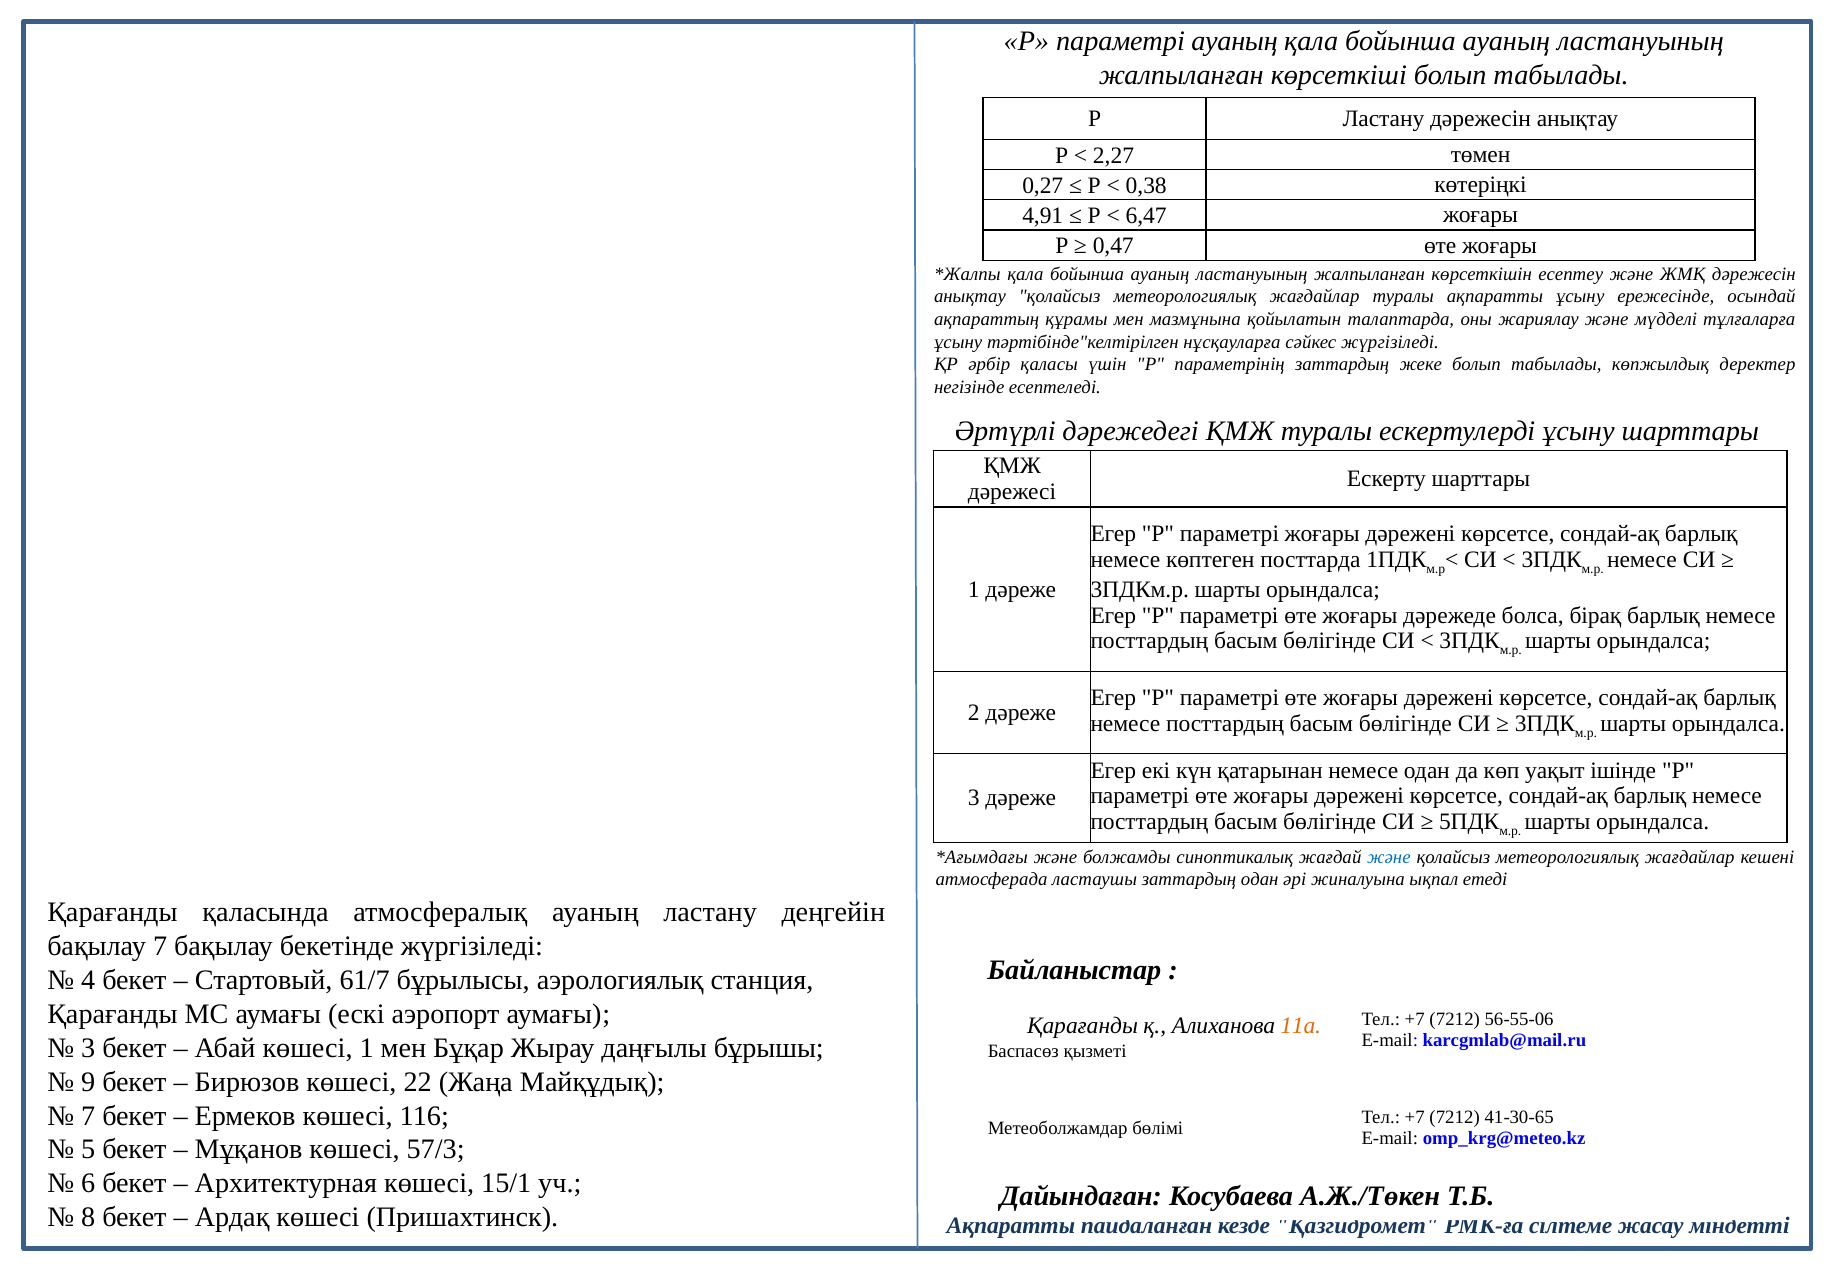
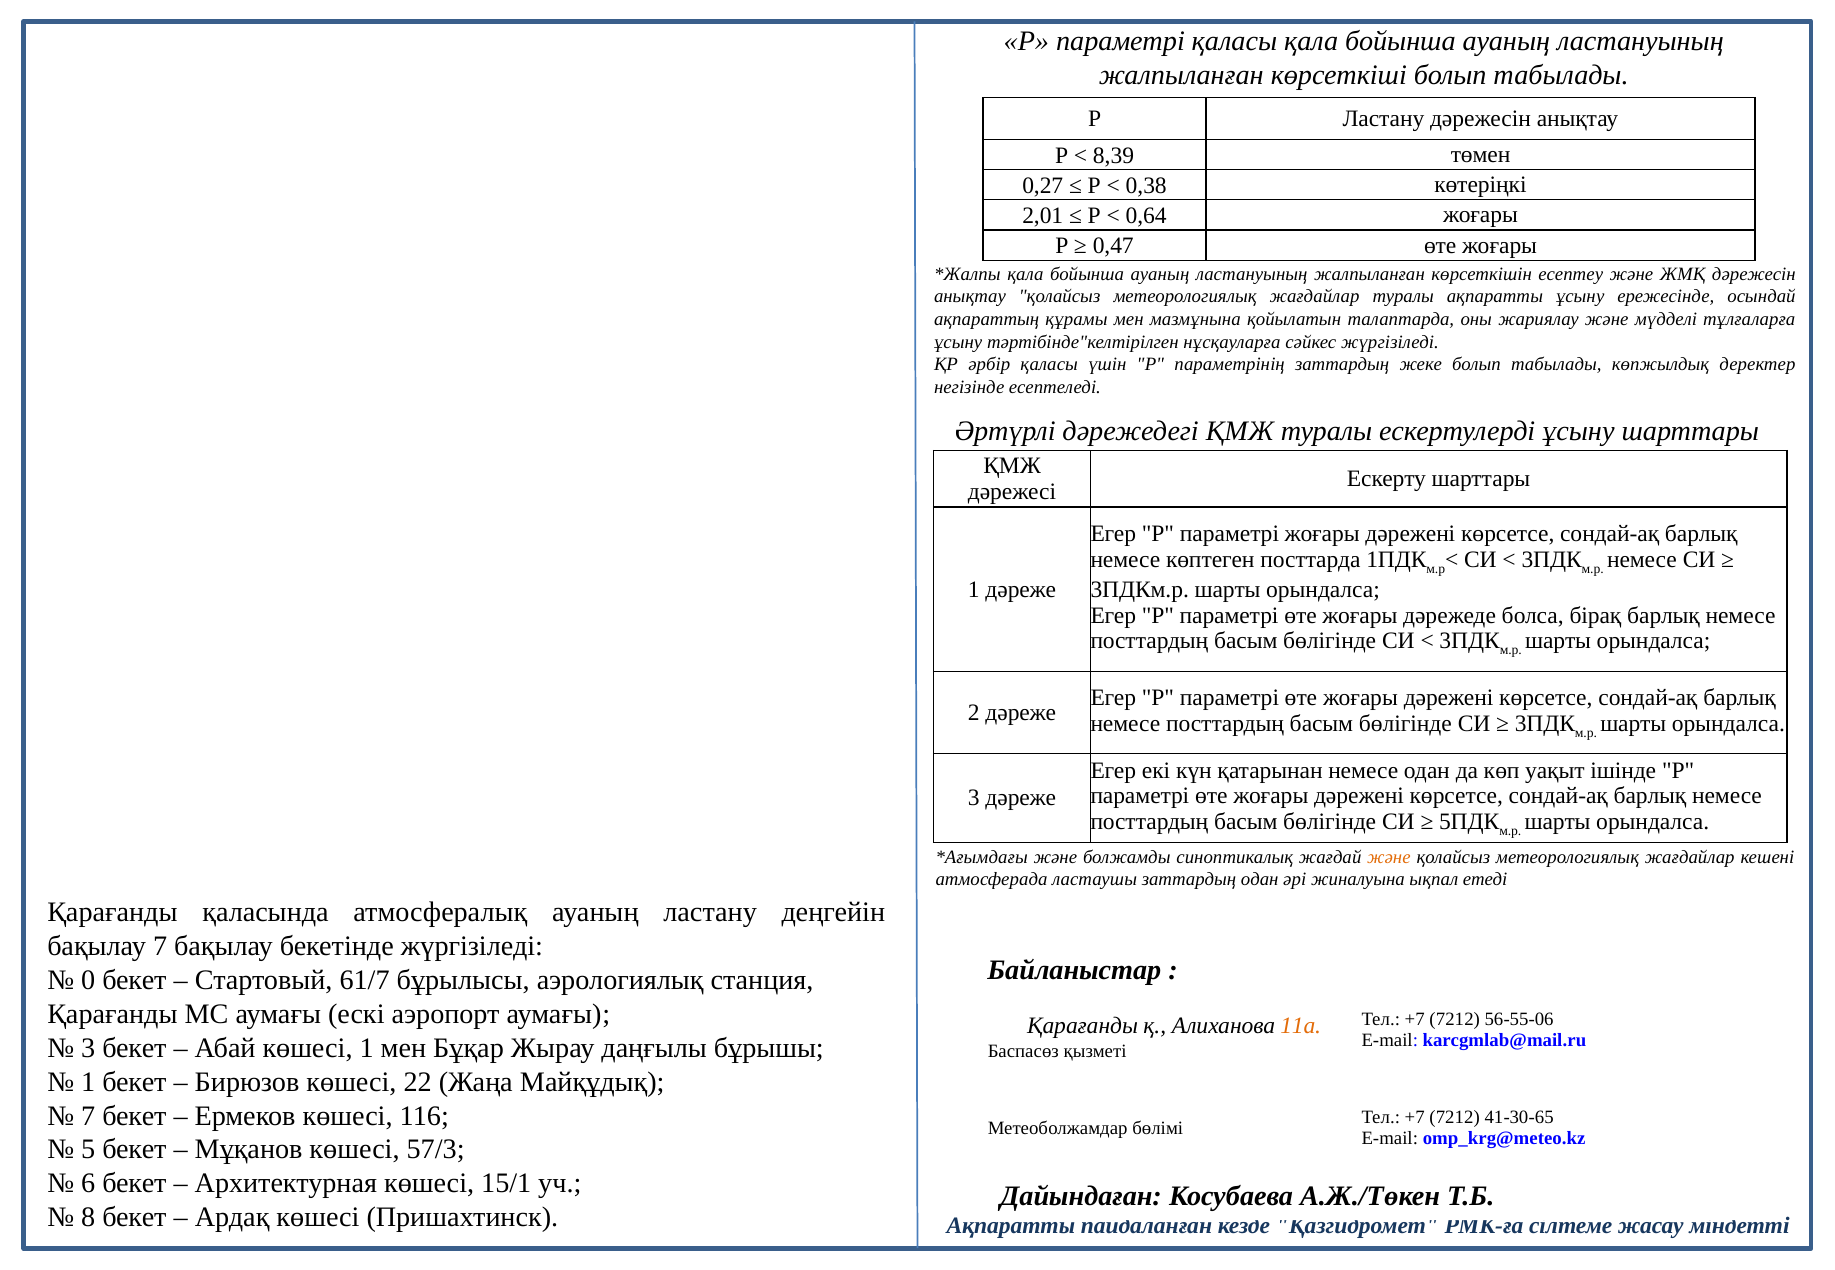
параметрі ауаның: ауаның -> қаласы
2,27: 2,27 -> 8,39
4,91: 4,91 -> 2,01
6,47: 6,47 -> 0,64
және at (1389, 857) colour: blue -> orange
4: 4 -> 0
9 at (88, 1082): 9 -> 1
